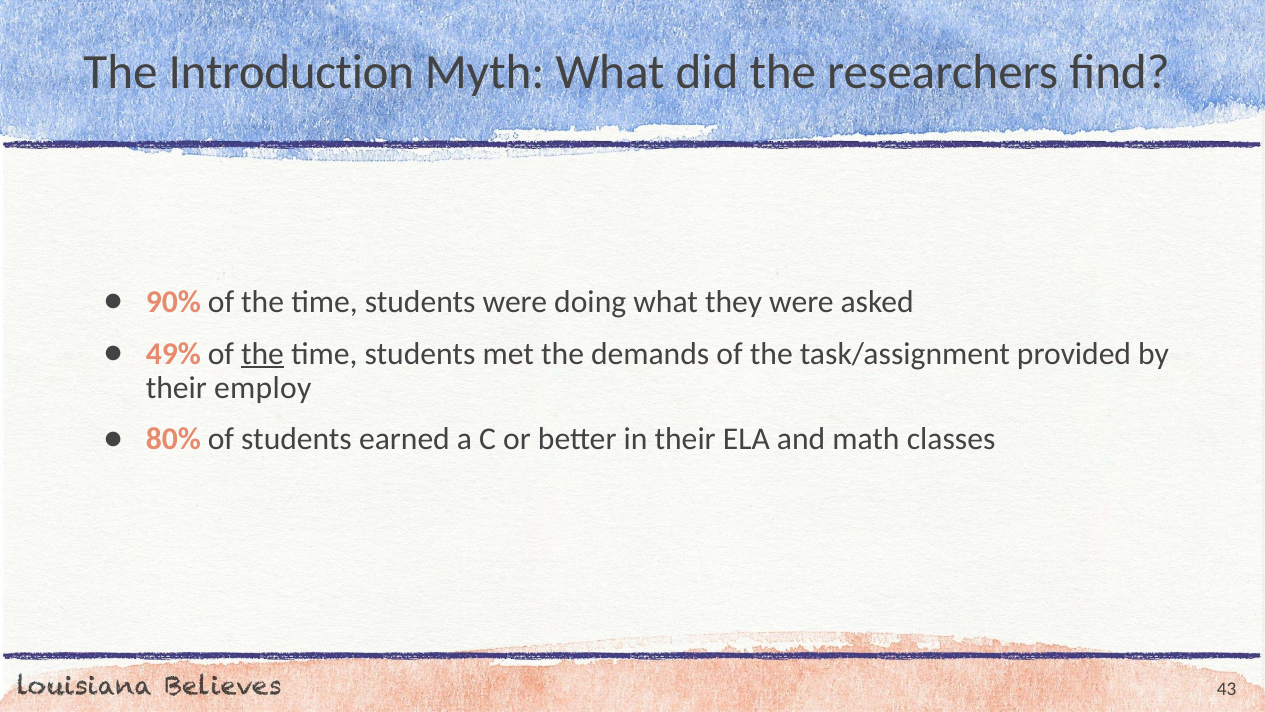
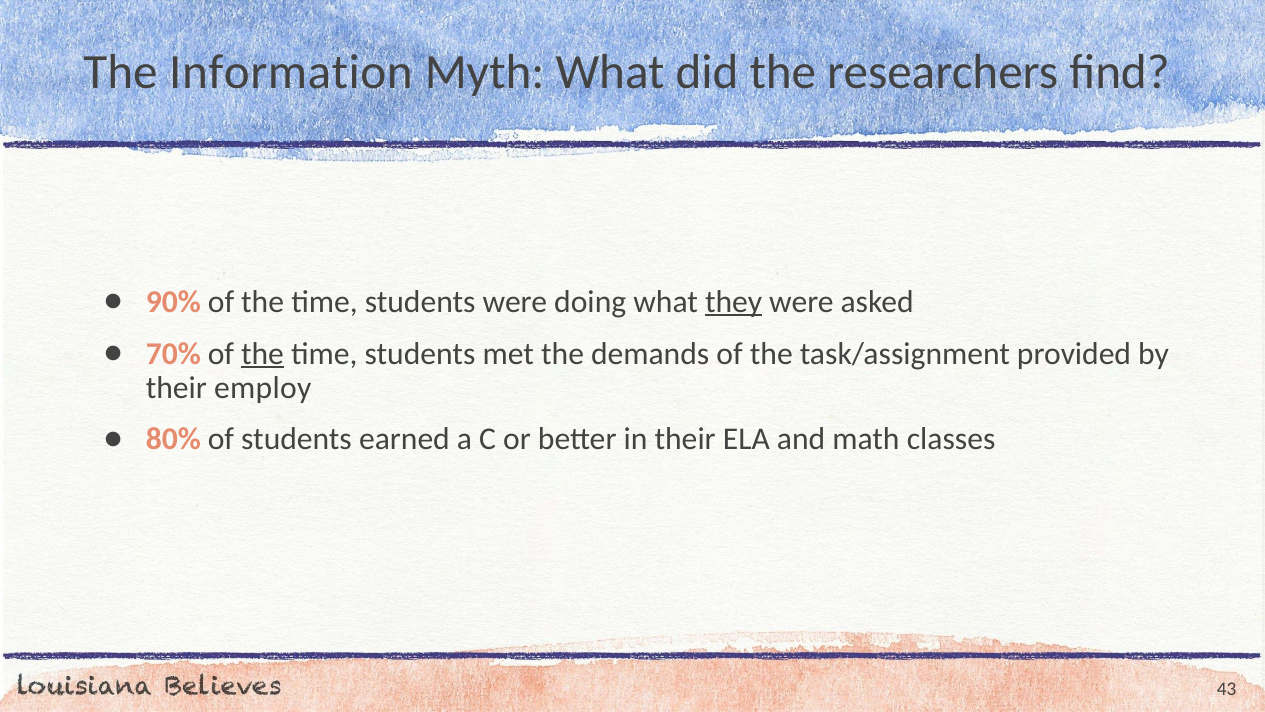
Introduction: Introduction -> Information
they underline: none -> present
49%: 49% -> 70%
